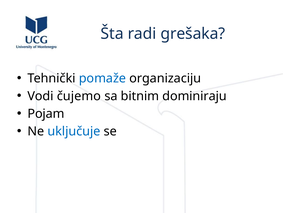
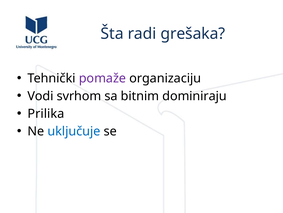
pomaže colour: blue -> purple
čujemo: čujemo -> svrhom
Pojam: Pojam -> Prilika
